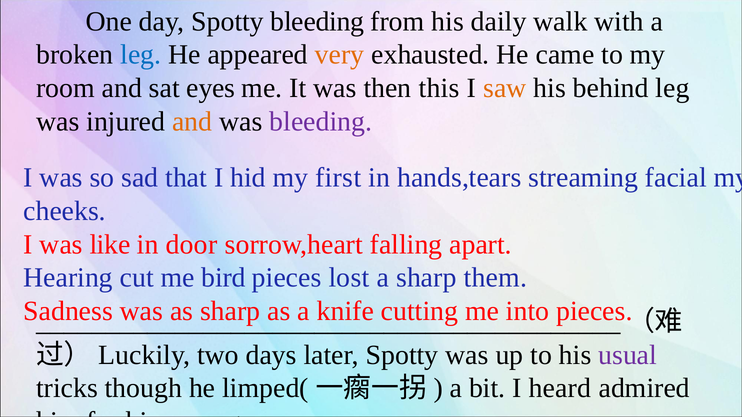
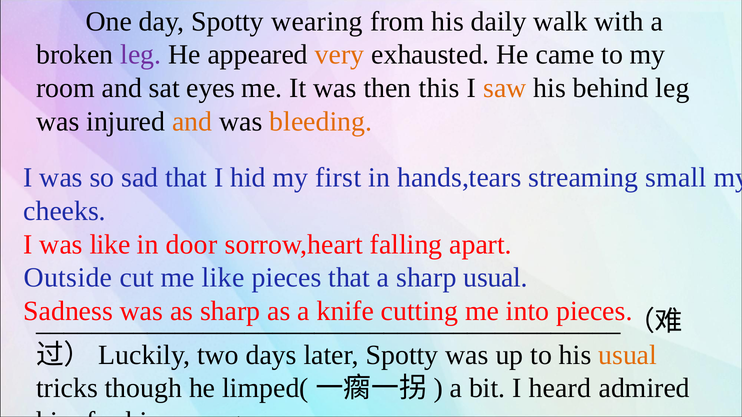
Spotty bleeding: bleeding -> wearing
leg at (141, 55) colour: blue -> purple
bleeding at (321, 122) colour: purple -> orange
facial: facial -> small
Hearing: Hearing -> Outside
me bird: bird -> like
pieces lost: lost -> that
sharp them: them -> usual
usual at (628, 355) colour: purple -> orange
